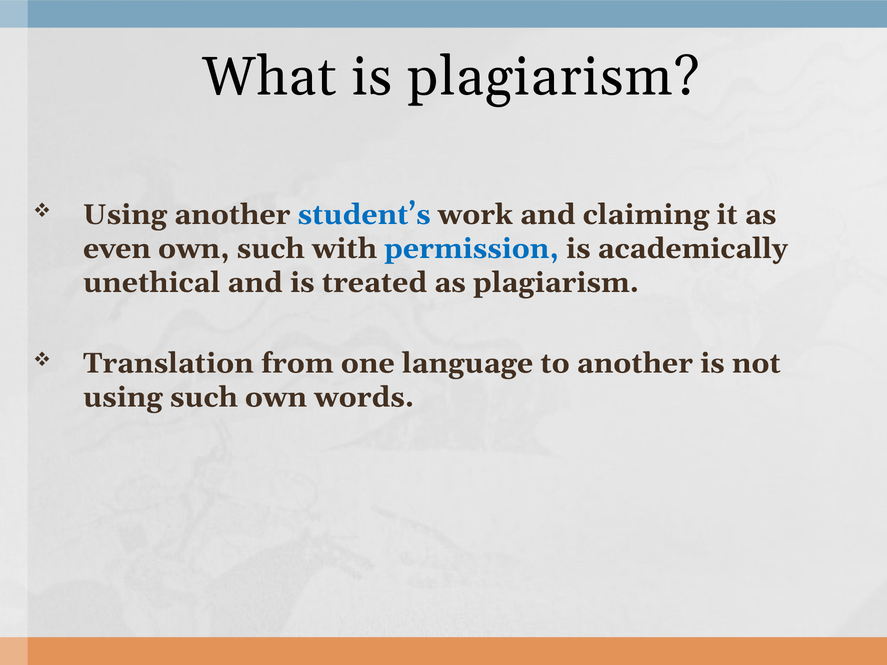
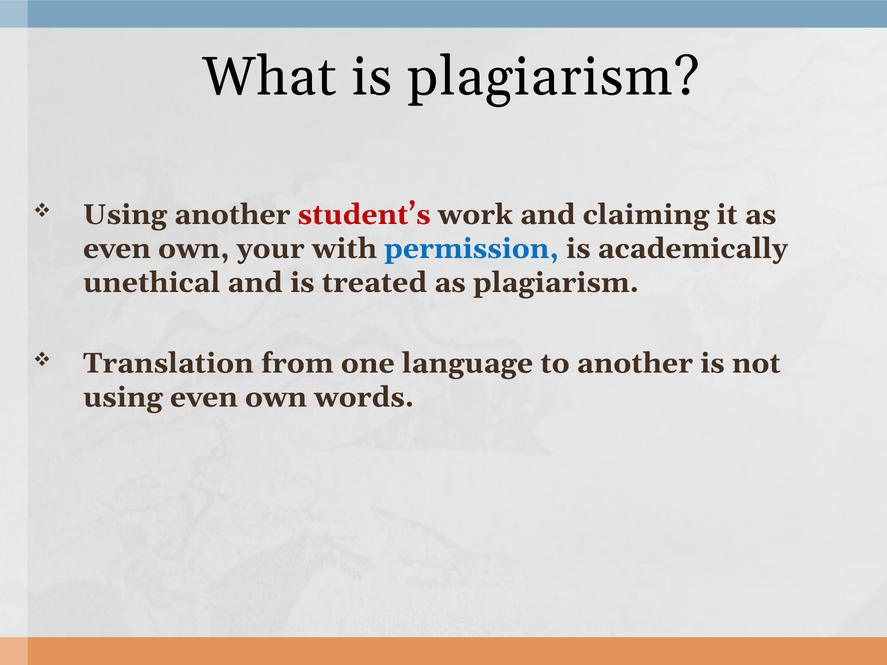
student’s colour: blue -> red
own such: such -> your
using such: such -> even
